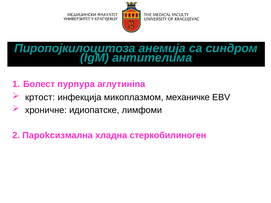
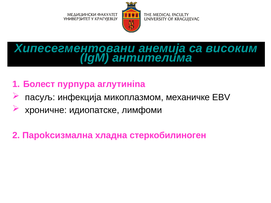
Пиропојкилоцитоза: Пиропојкилоцитоза -> Хипесегментовани
синдром: синдром -> високим
кртост: кртост -> пасуљ
